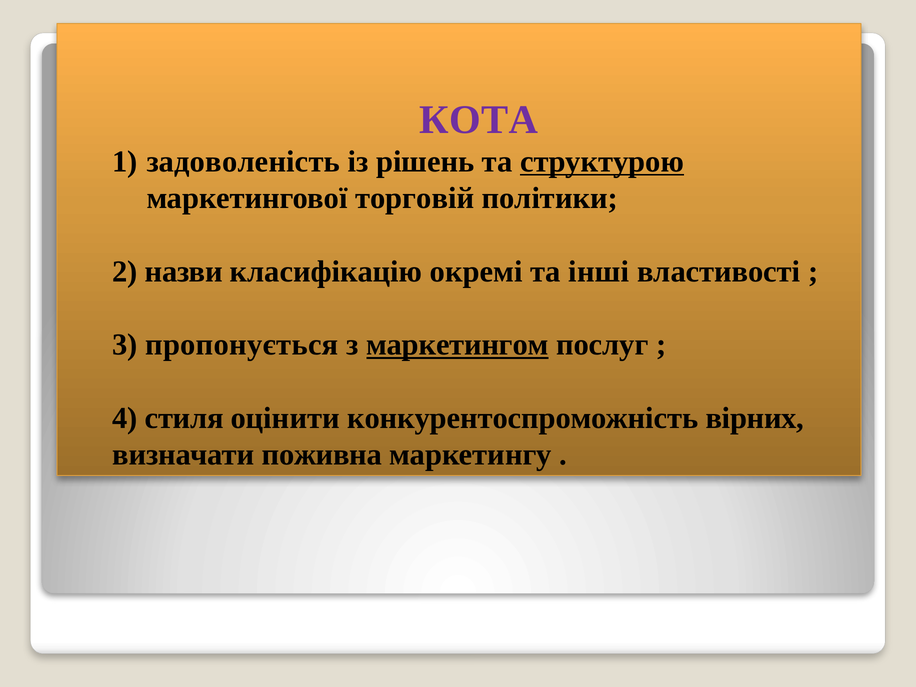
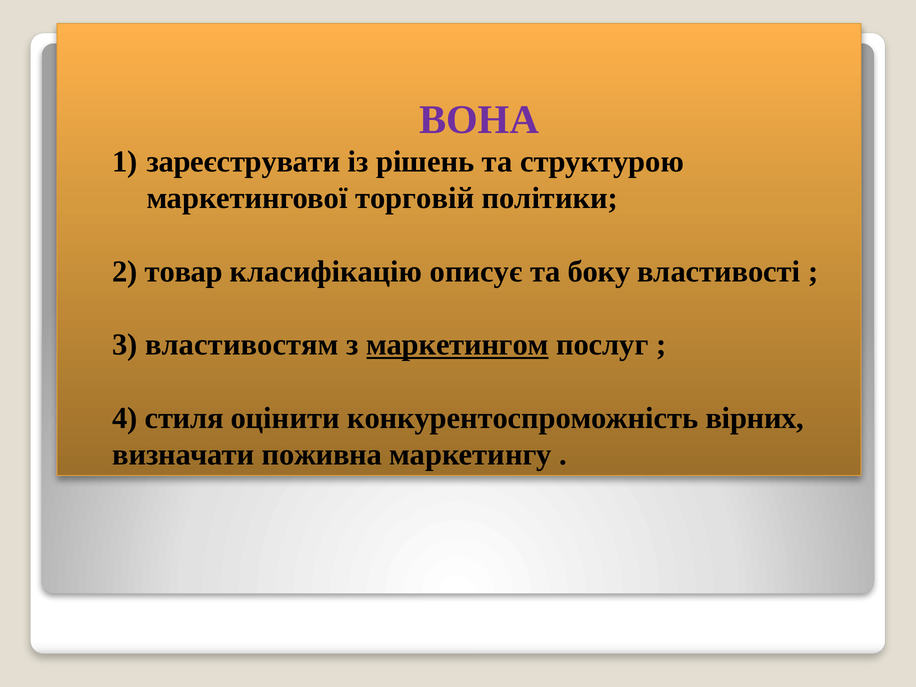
КОТА: КОТА -> ВОНА
задоволеність: задоволеність -> зареєструвати
структурою underline: present -> none
назви: назви -> товар
окремі: окремі -> описує
інші: інші -> боку
пропонується: пропонується -> властивостям
